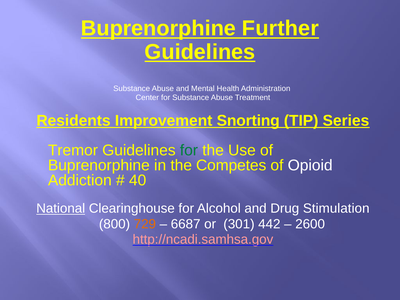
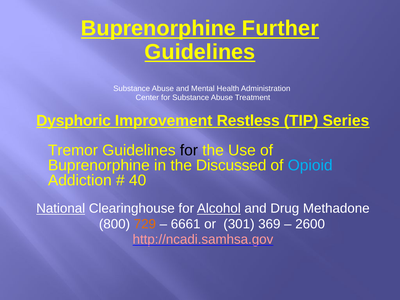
Residents: Residents -> Dysphoric
Snorting: Snorting -> Restless
for at (189, 150) colour: green -> black
Competes: Competes -> Discussed
Opioid colour: white -> light blue
Alcohol underline: none -> present
Stimulation: Stimulation -> Methadone
6687: 6687 -> 6661
442: 442 -> 369
